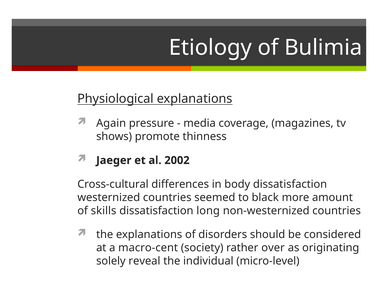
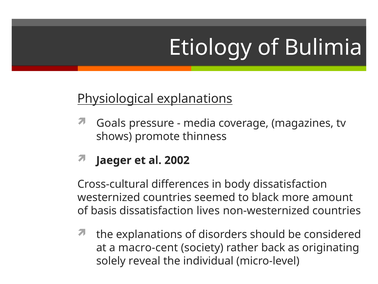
Again: Again -> Goals
skills: skills -> basis
long: long -> lives
over: over -> back
